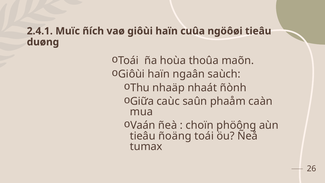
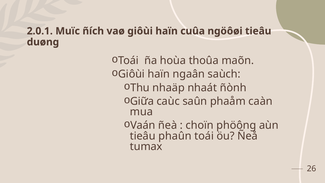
2.4.1: 2.4.1 -> 2.0.1
ñoäng: ñoäng -> phaûn
